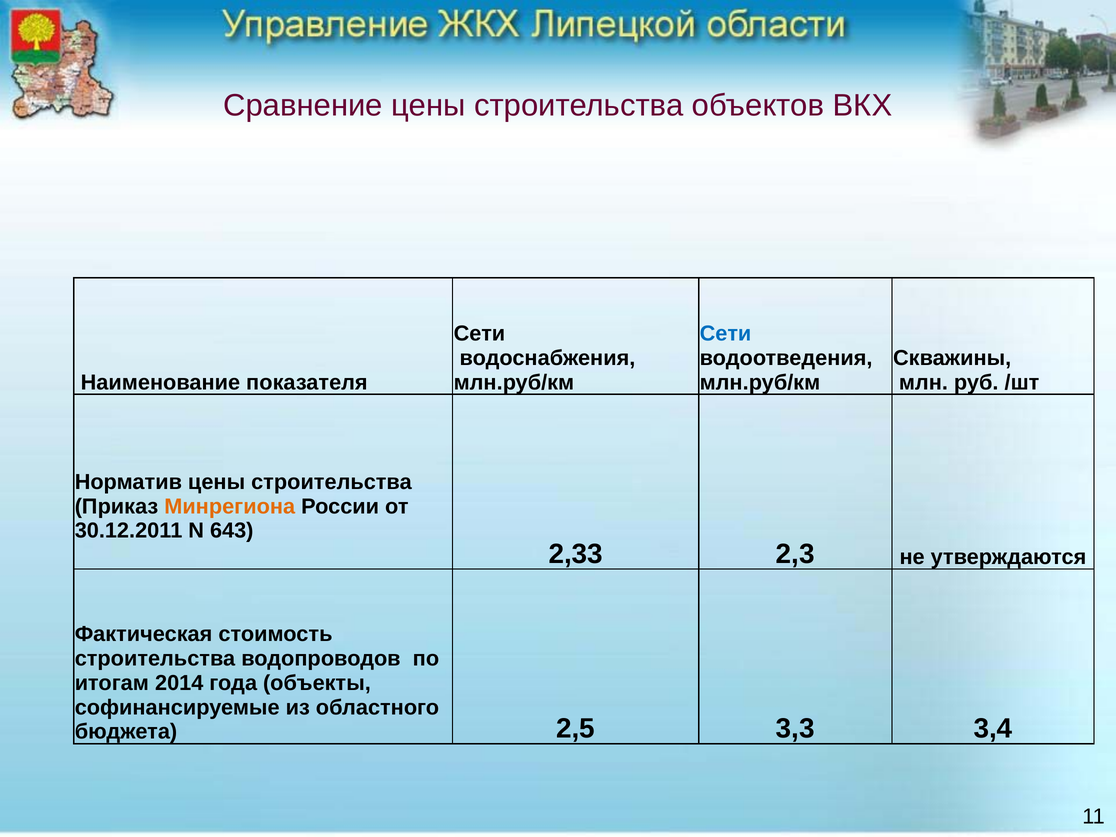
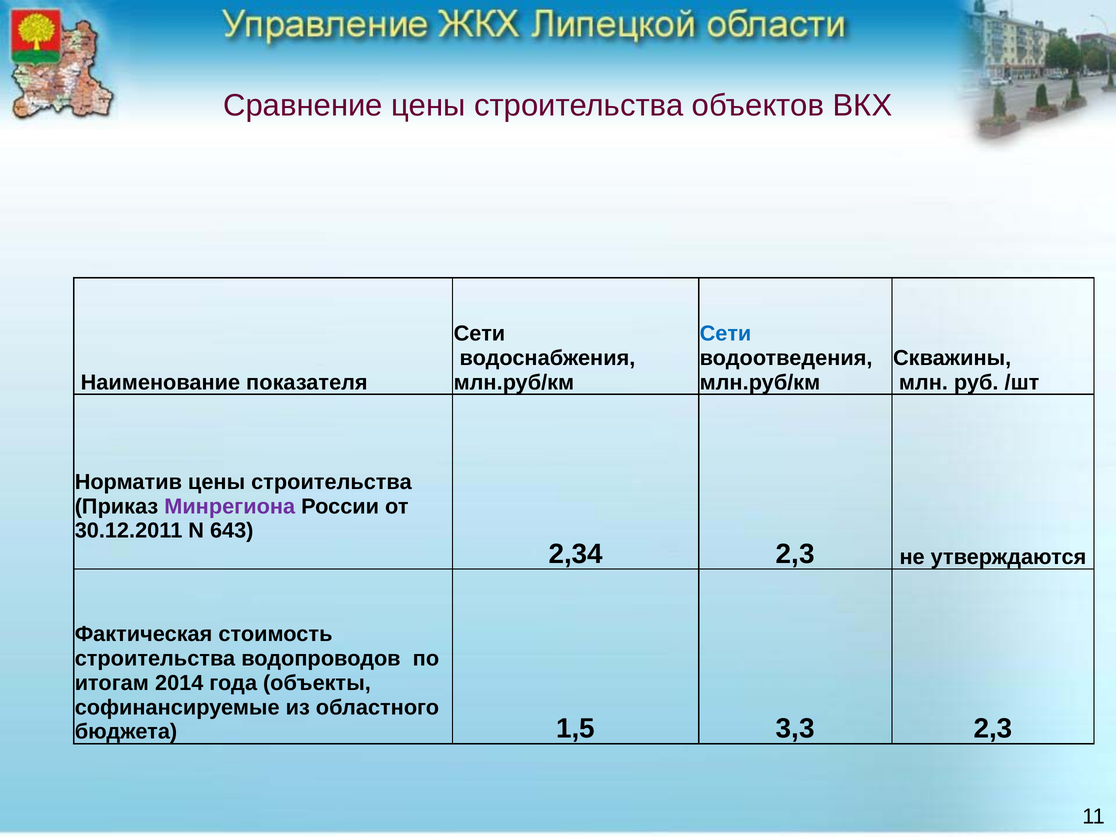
Минрегиона colour: orange -> purple
2,33: 2,33 -> 2,34
2,5: 2,5 -> 1,5
3,3 3,4: 3,4 -> 2,3
